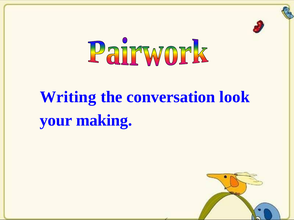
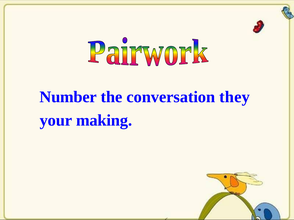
Writing: Writing -> Number
look: look -> they
